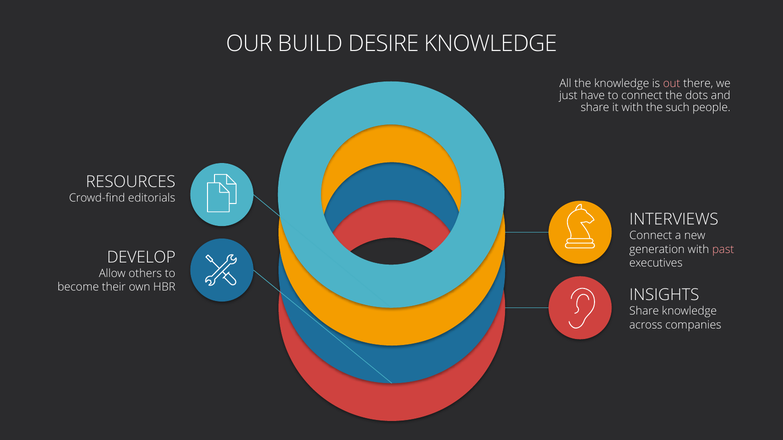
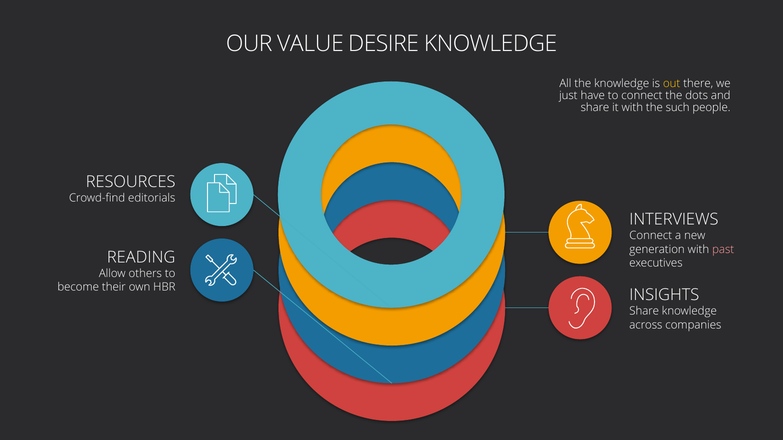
BUILD: BUILD -> VALUE
out colour: pink -> yellow
DEVELOP: DEVELOP -> READING
